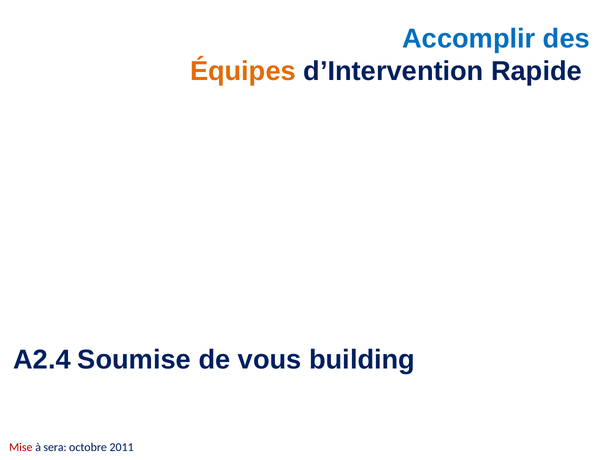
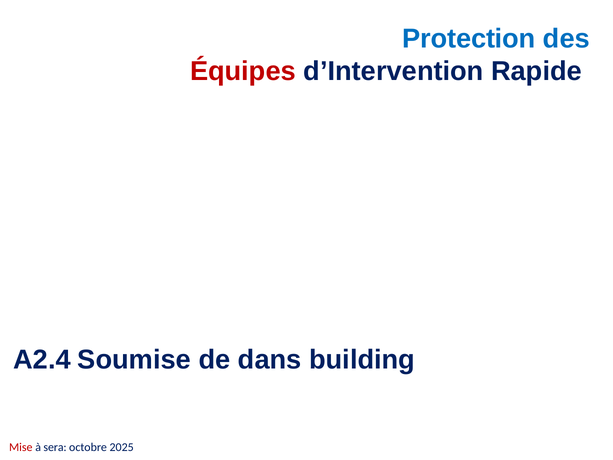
Accomplir: Accomplir -> Protection
Équipes colour: orange -> red
vous: vous -> dans
2011: 2011 -> 2025
